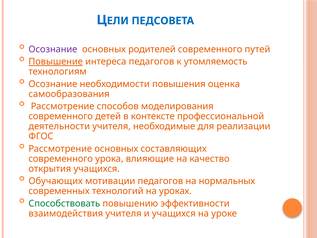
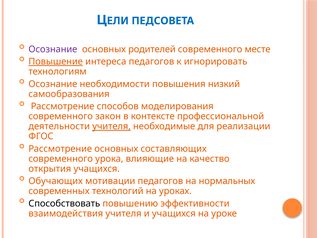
путей: путей -> месте
утомляемость: утомляемость -> игнорировать
оценка: оценка -> низкий
детей: детей -> закон
учителя at (112, 126) underline: none -> present
Способствовать colour: green -> black
